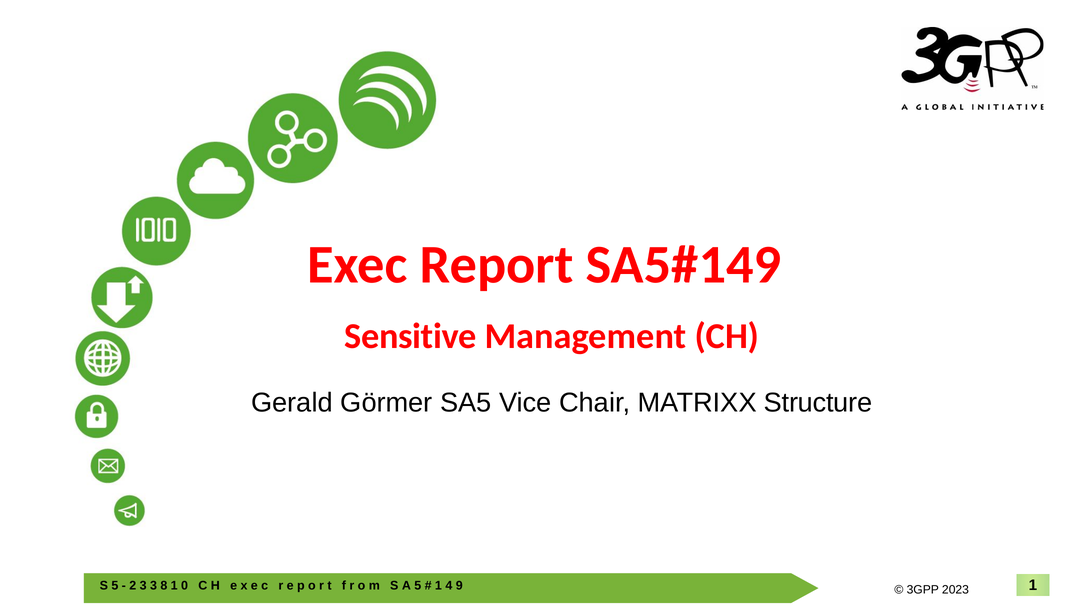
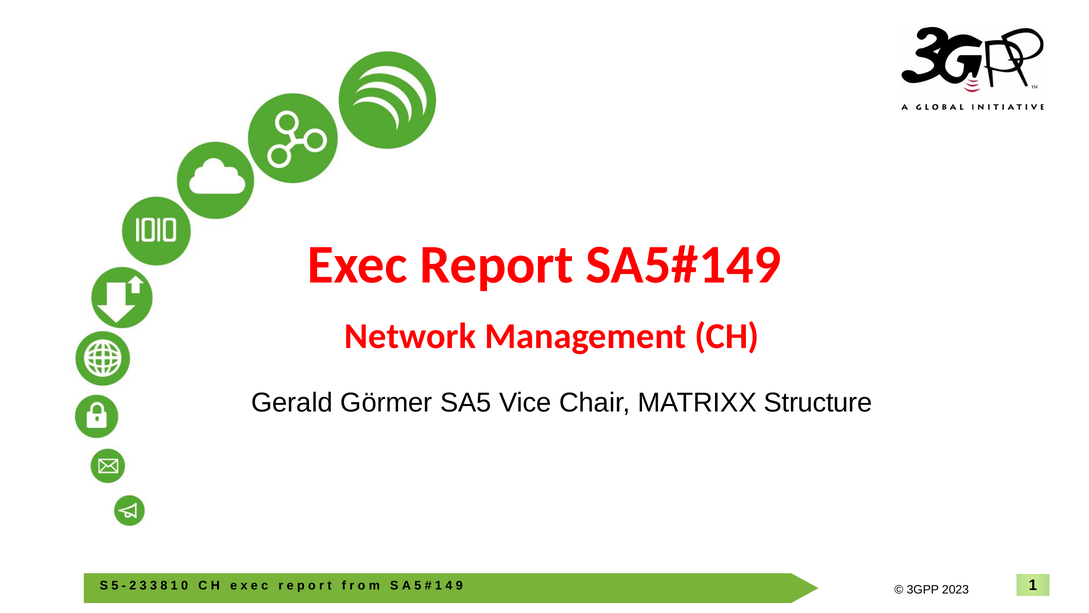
Sensitive: Sensitive -> Network
